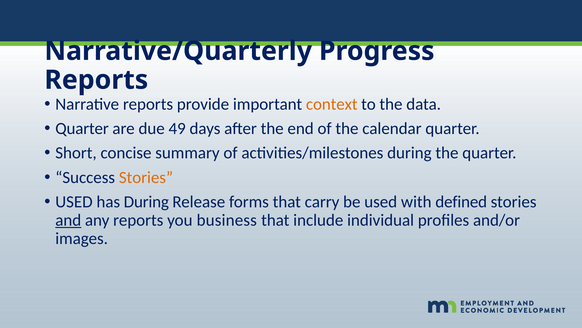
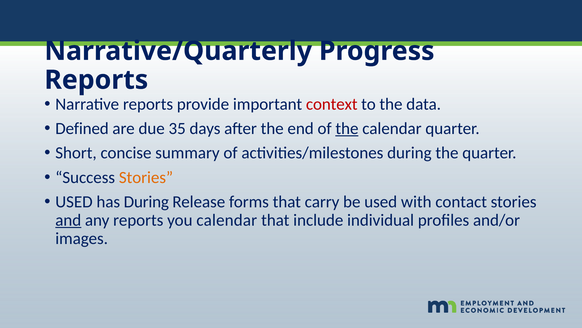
context colour: orange -> red
Quarter at (82, 128): Quarter -> Defined
49: 49 -> 35
the at (347, 128) underline: none -> present
defined: defined -> contact
you business: business -> calendar
